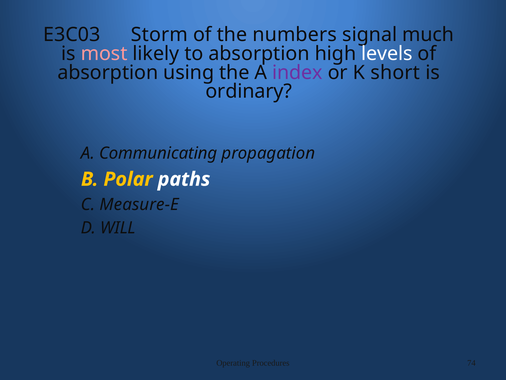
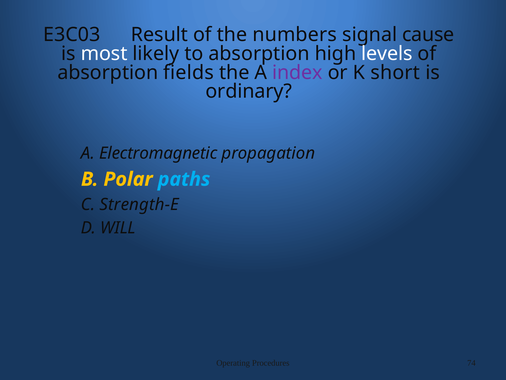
Storm: Storm -> Result
much: much -> cause
most colour: pink -> white
using: using -> fields
Communicating: Communicating -> Electromagnetic
paths colour: white -> light blue
Measure-E: Measure-E -> Strength-E
